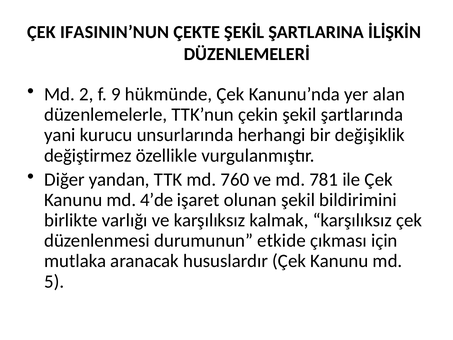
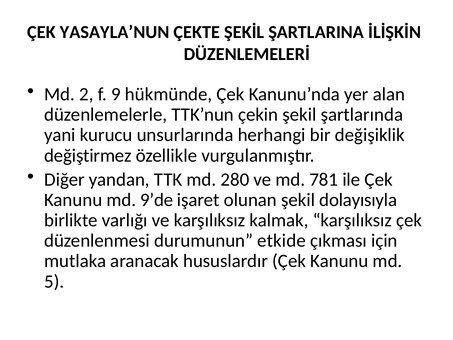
IFASININ’NUN: IFASININ’NUN -> YASAYLA’NUN
760: 760 -> 280
4’de: 4’de -> 9’de
bildirimini: bildirimini -> dolayısıyla
